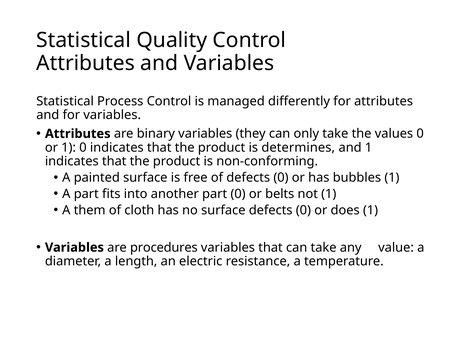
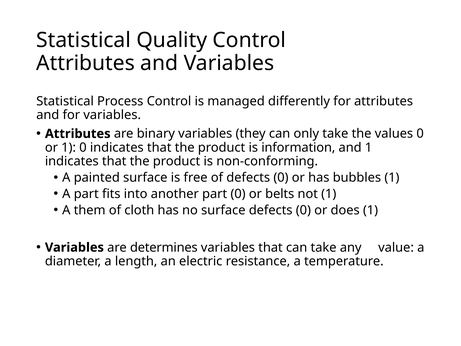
determines: determines -> information
procedures: procedures -> determines
